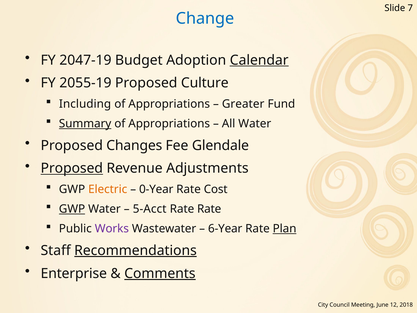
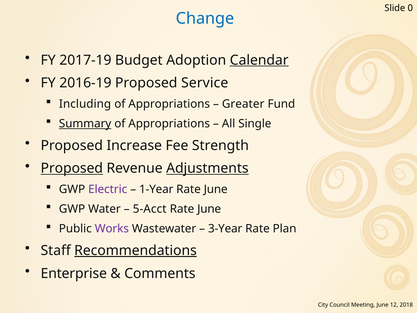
7: 7 -> 0
2047-19: 2047-19 -> 2017-19
2055-19: 2055-19 -> 2016-19
Culture: Culture -> Service
All Water: Water -> Single
Changes: Changes -> Increase
Glendale: Glendale -> Strength
Adjustments underline: none -> present
Electric colour: orange -> purple
0-Year: 0-Year -> 1-Year
Cost at (216, 189): Cost -> June
GWP at (72, 209) underline: present -> none
Rate at (209, 209): Rate -> June
6-Year: 6-Year -> 3-Year
Plan underline: present -> none
Comments underline: present -> none
